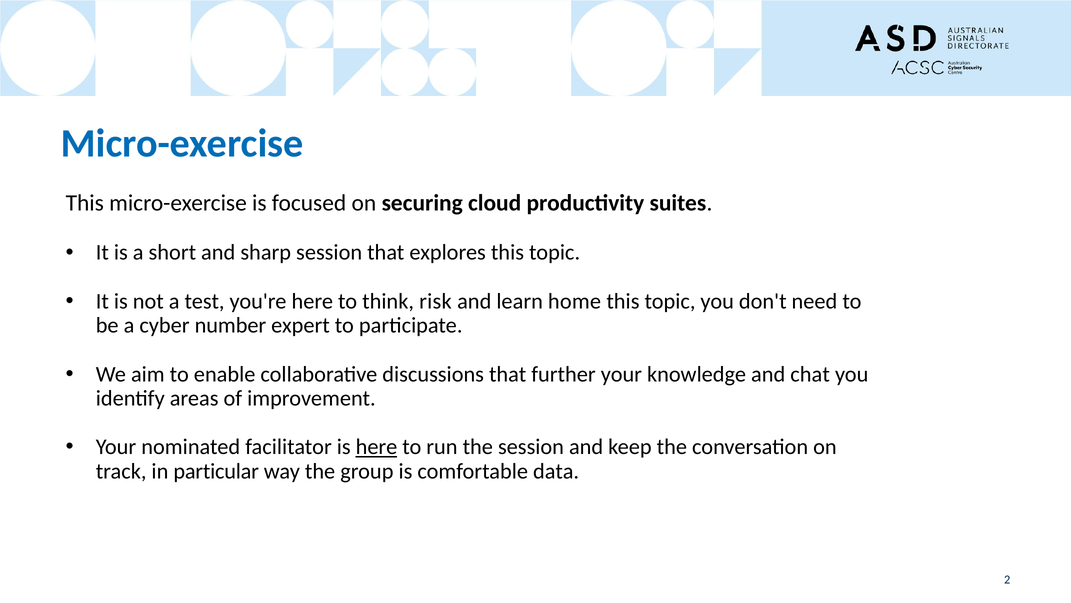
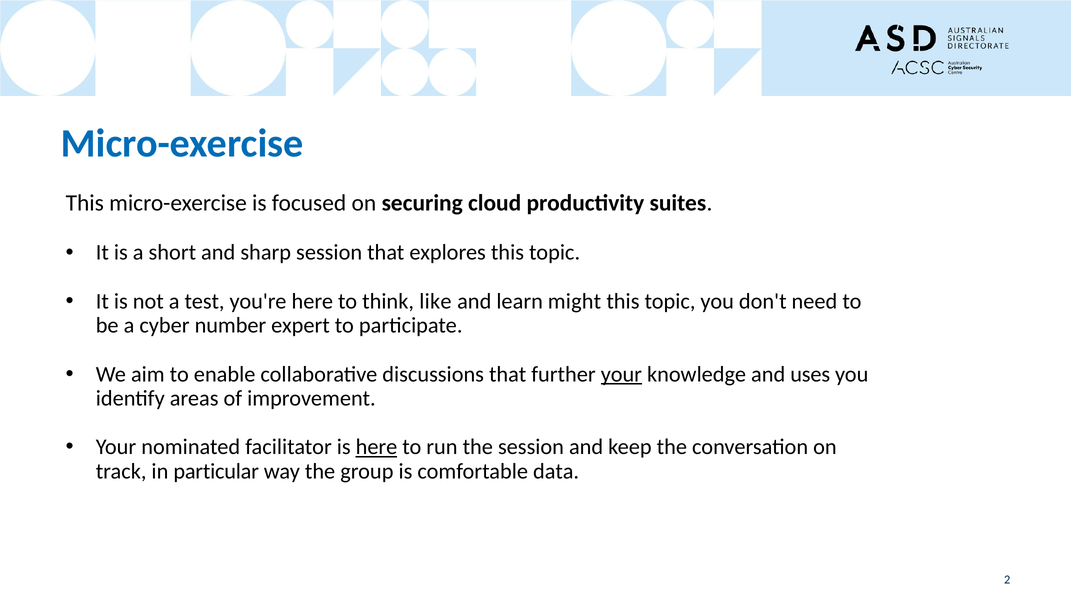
risk: risk -> like
home: home -> might
your at (621, 374) underline: none -> present
chat: chat -> uses
